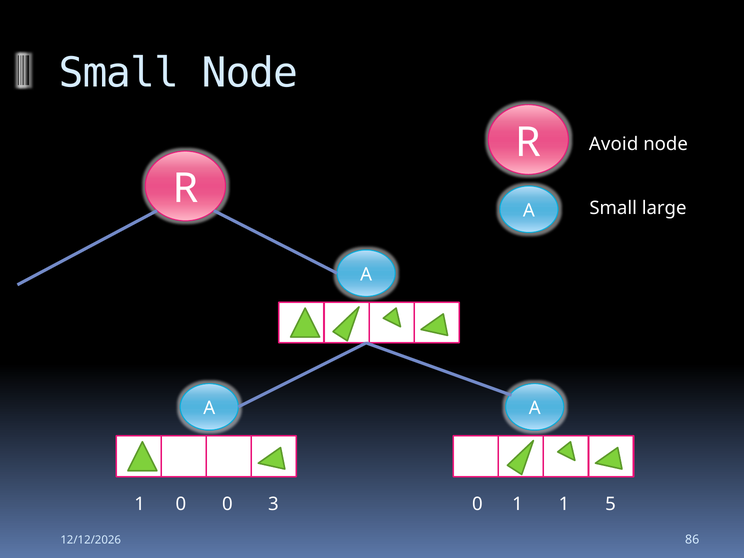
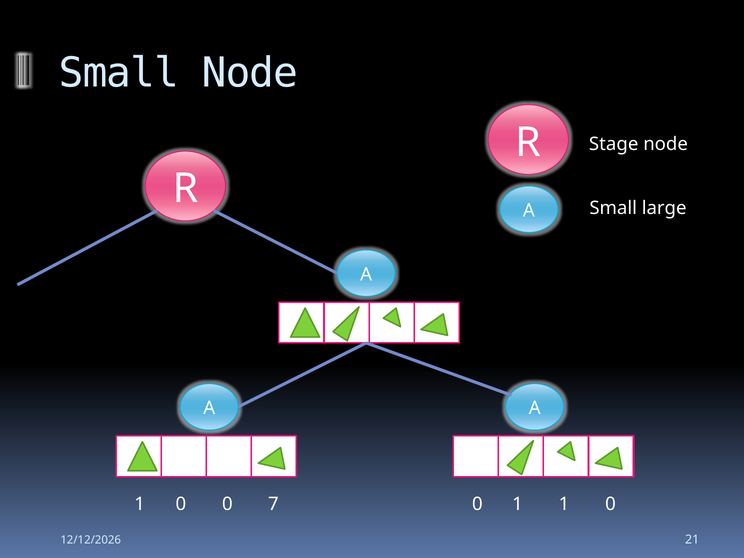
Avoid: Avoid -> Stage
3: 3 -> 7
1 1 5: 5 -> 0
86: 86 -> 21
